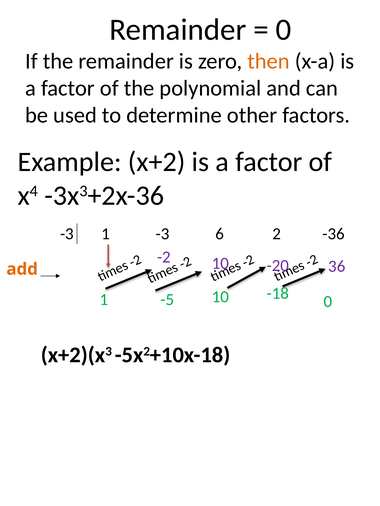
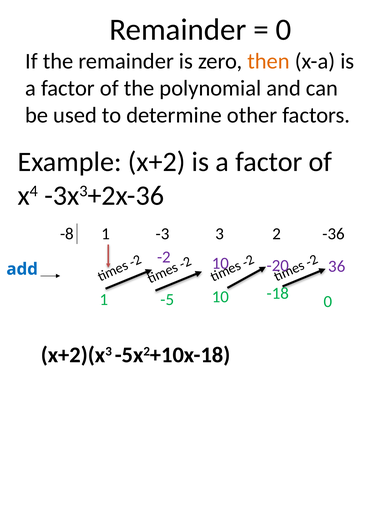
-3 at (67, 234): -3 -> -8
6: 6 -> 3
add colour: orange -> blue
